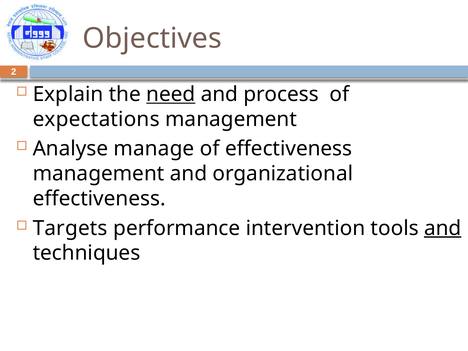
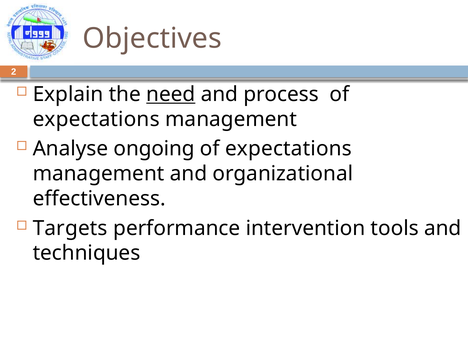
manage: manage -> ongoing
effectiveness at (289, 149): effectiveness -> expectations
and at (443, 228) underline: present -> none
